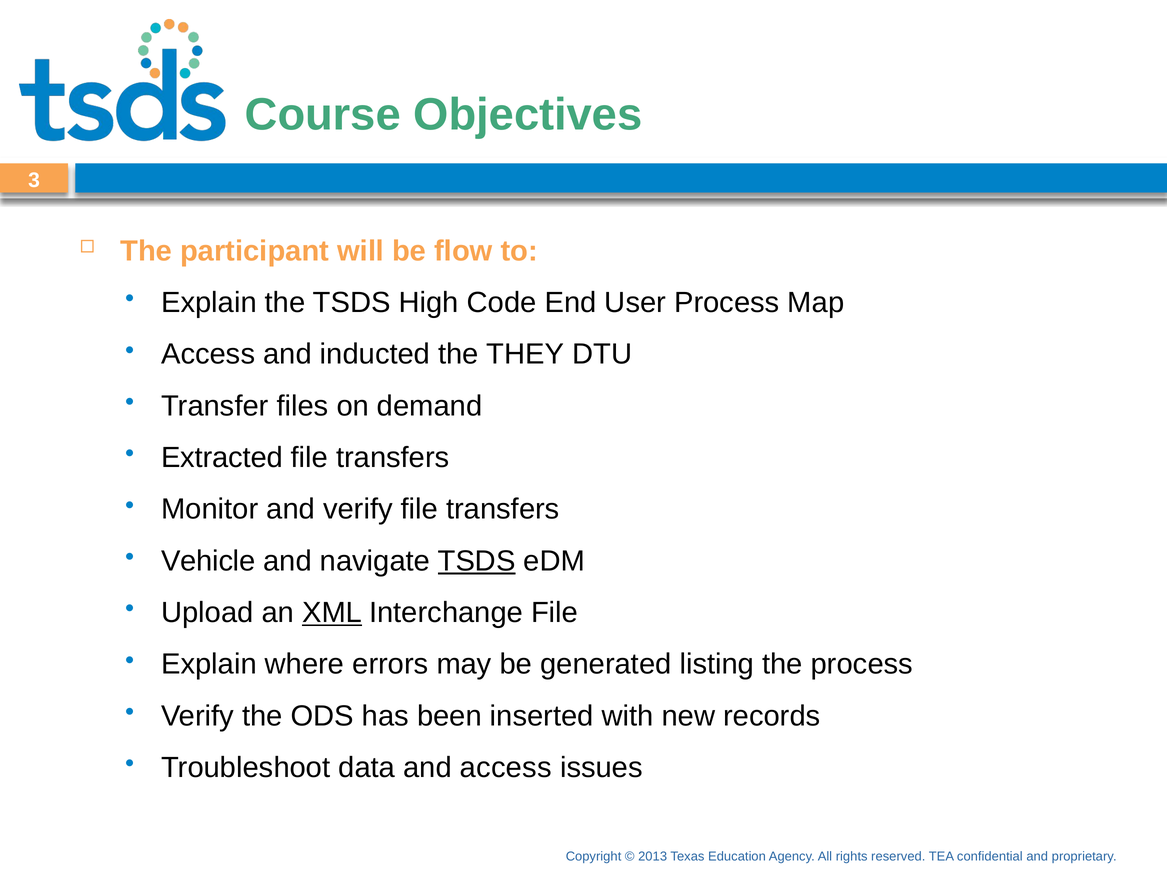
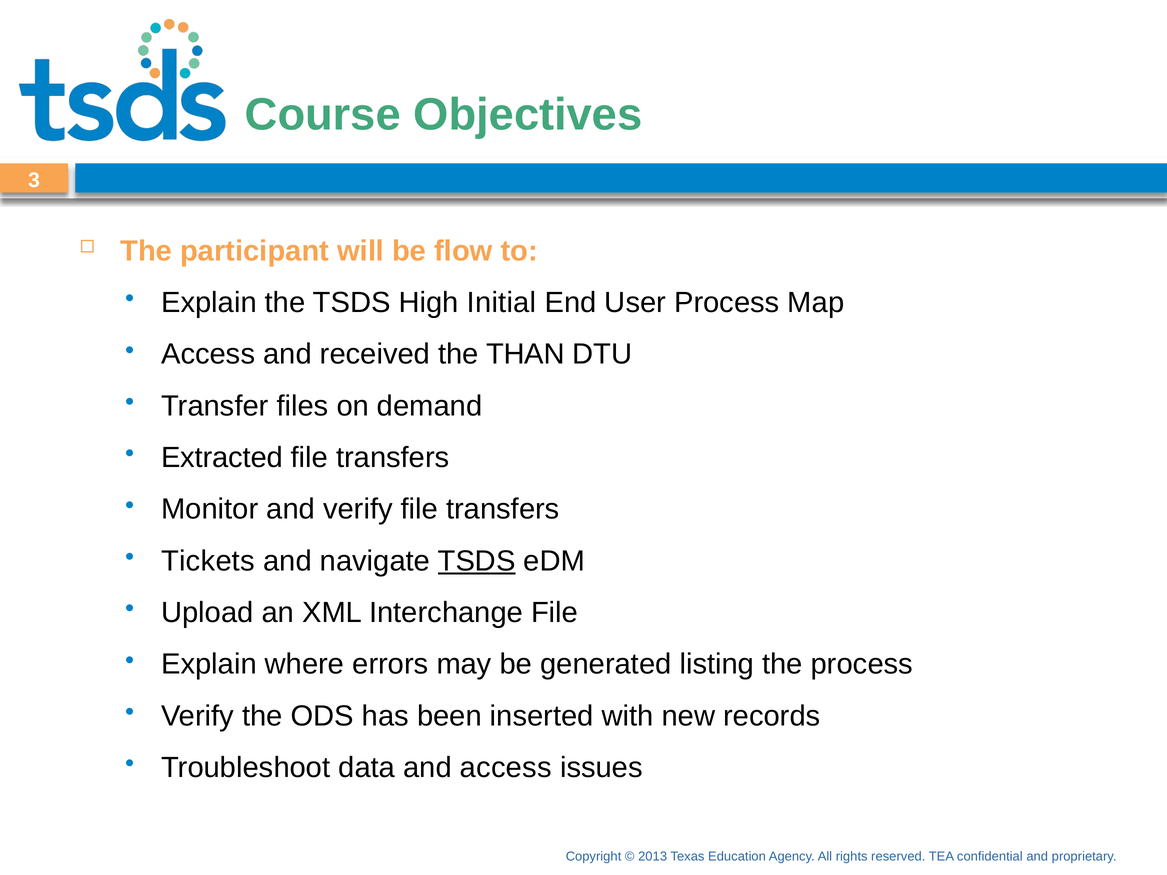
Code: Code -> Initial
inducted: inducted -> received
THEY: THEY -> THAN
Vehicle: Vehicle -> Tickets
XML underline: present -> none
